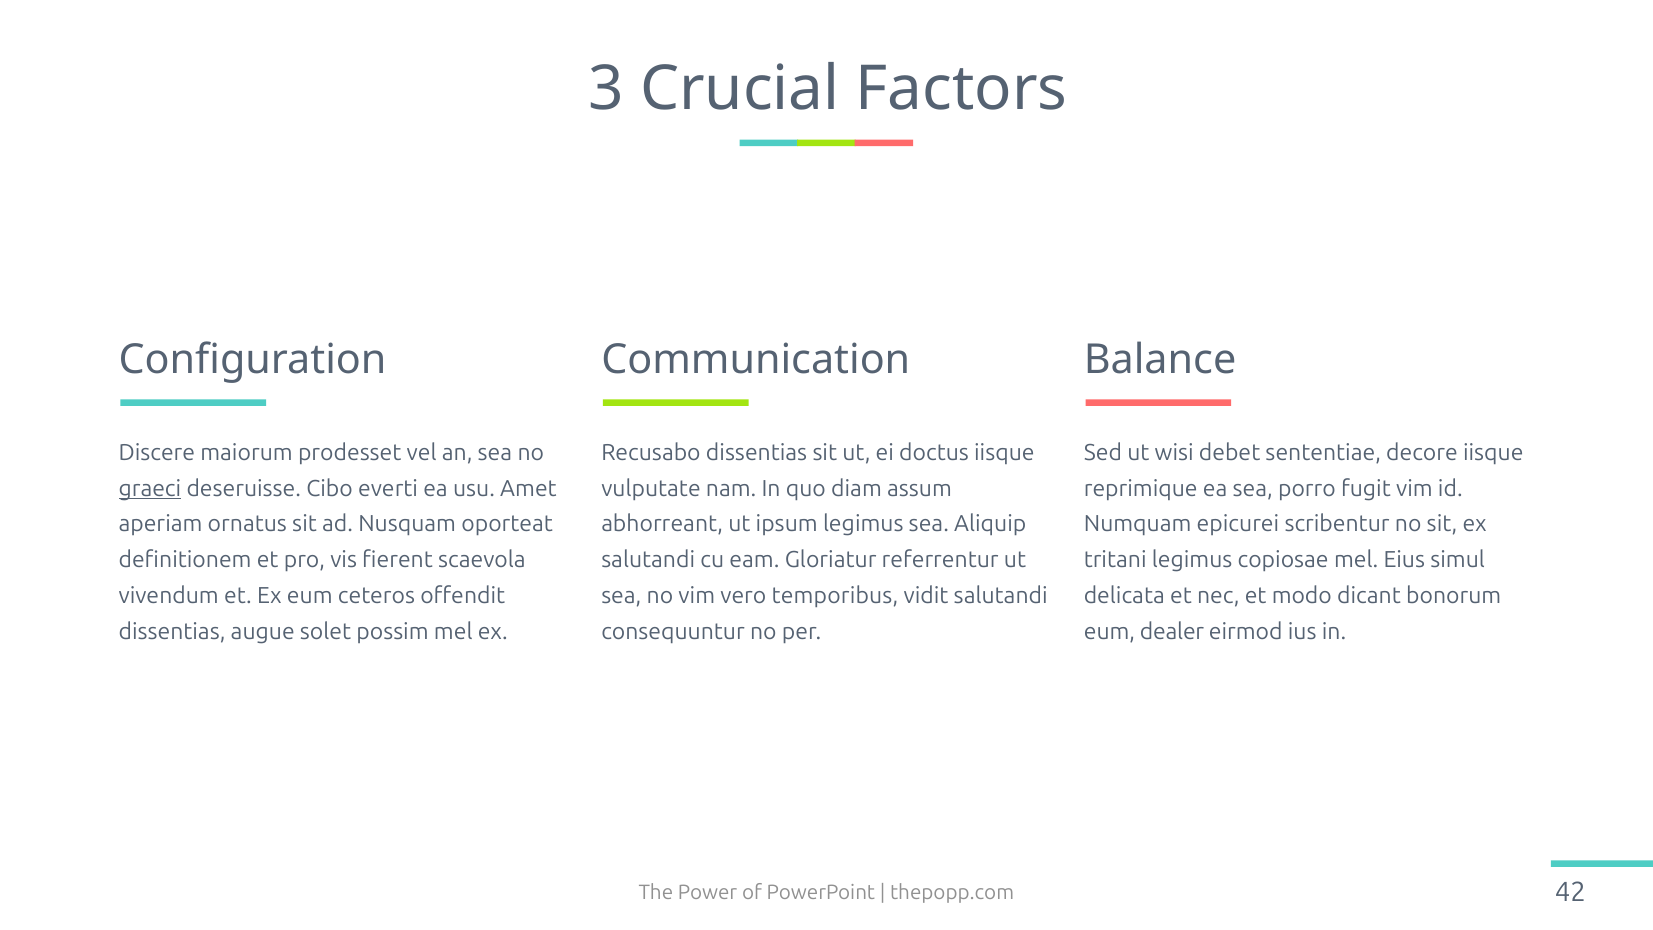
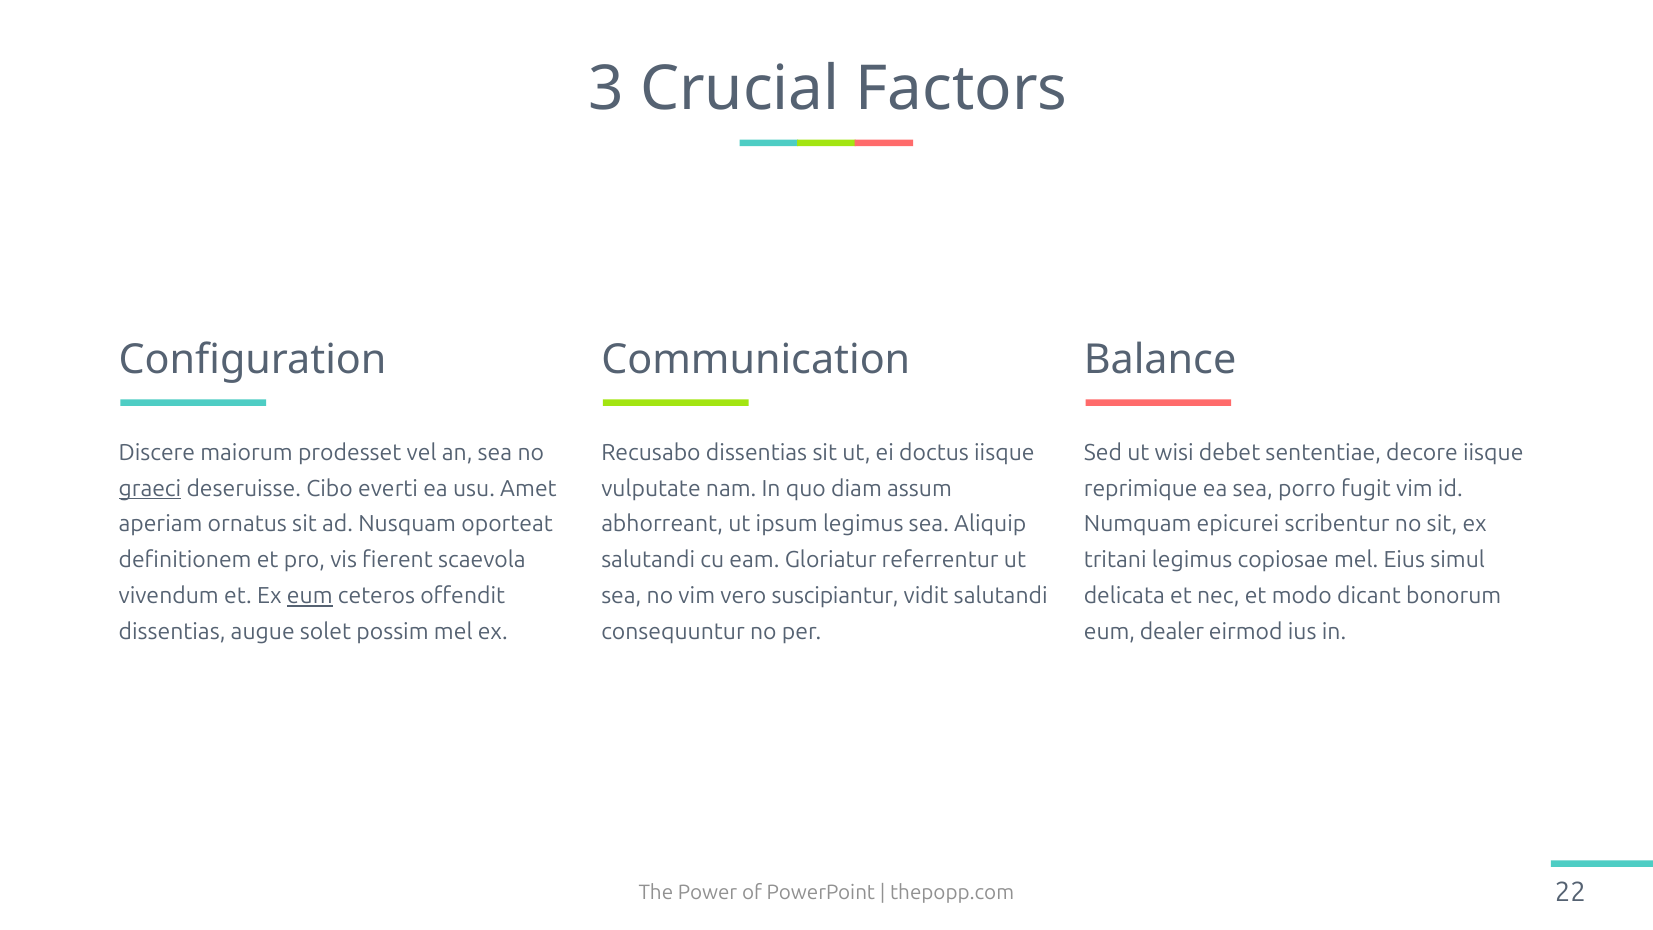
eum at (310, 596) underline: none -> present
temporibus: temporibus -> suscipiantur
42: 42 -> 22
